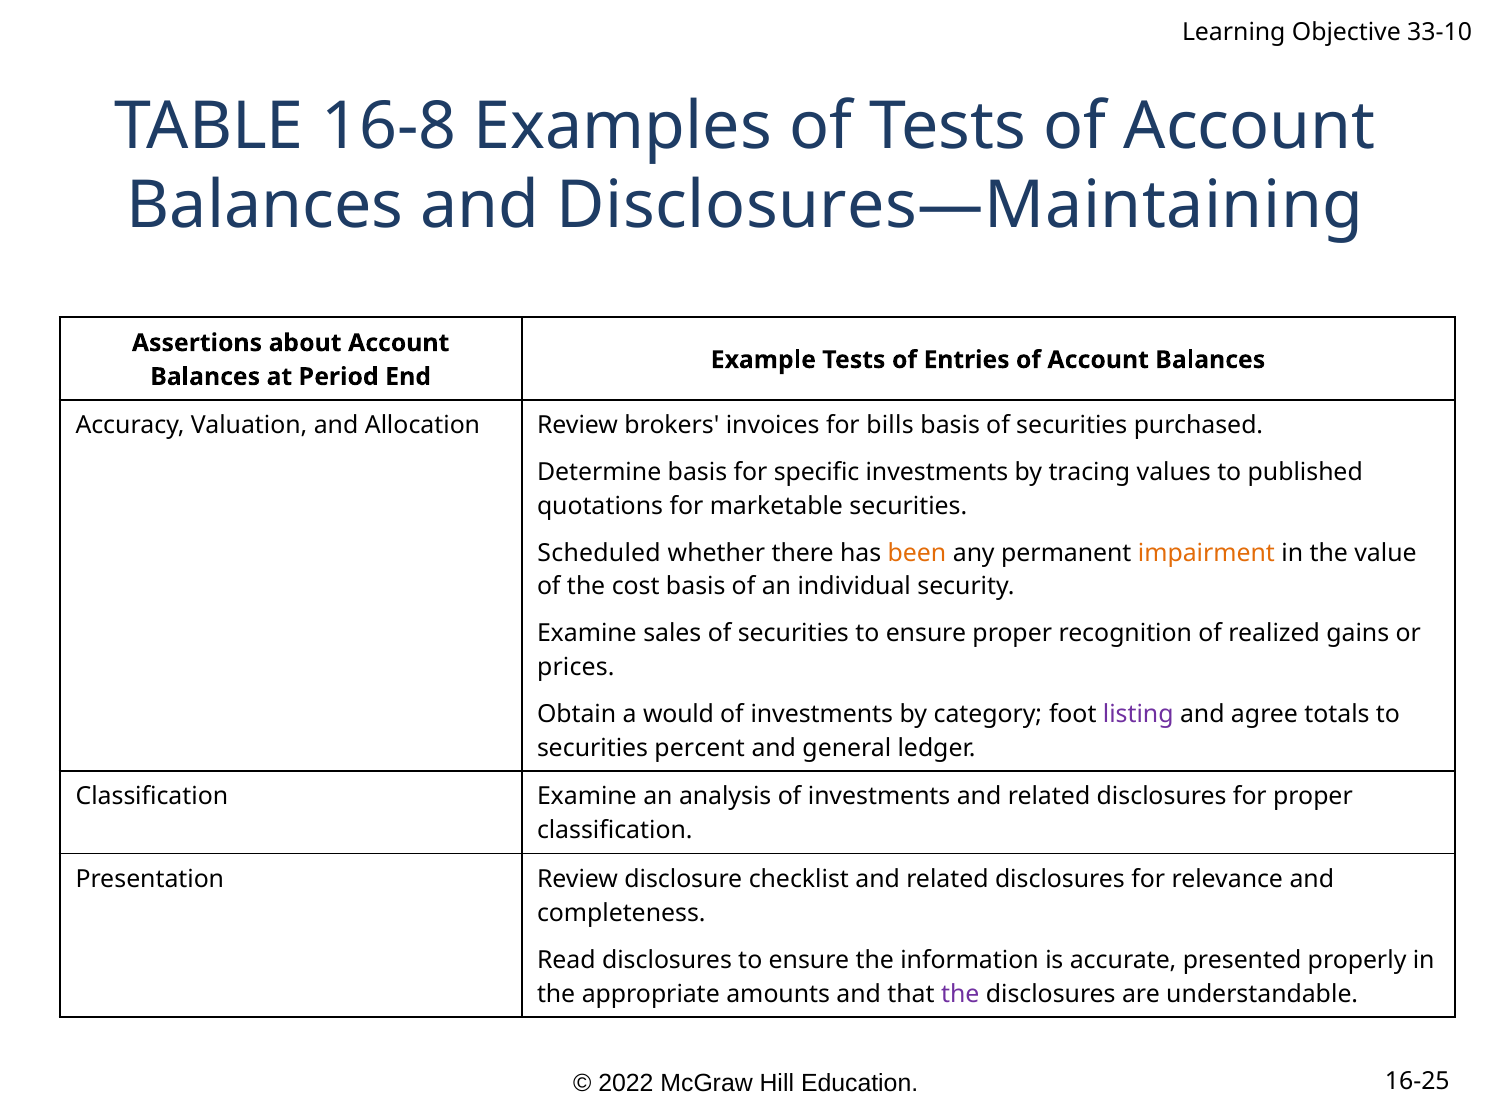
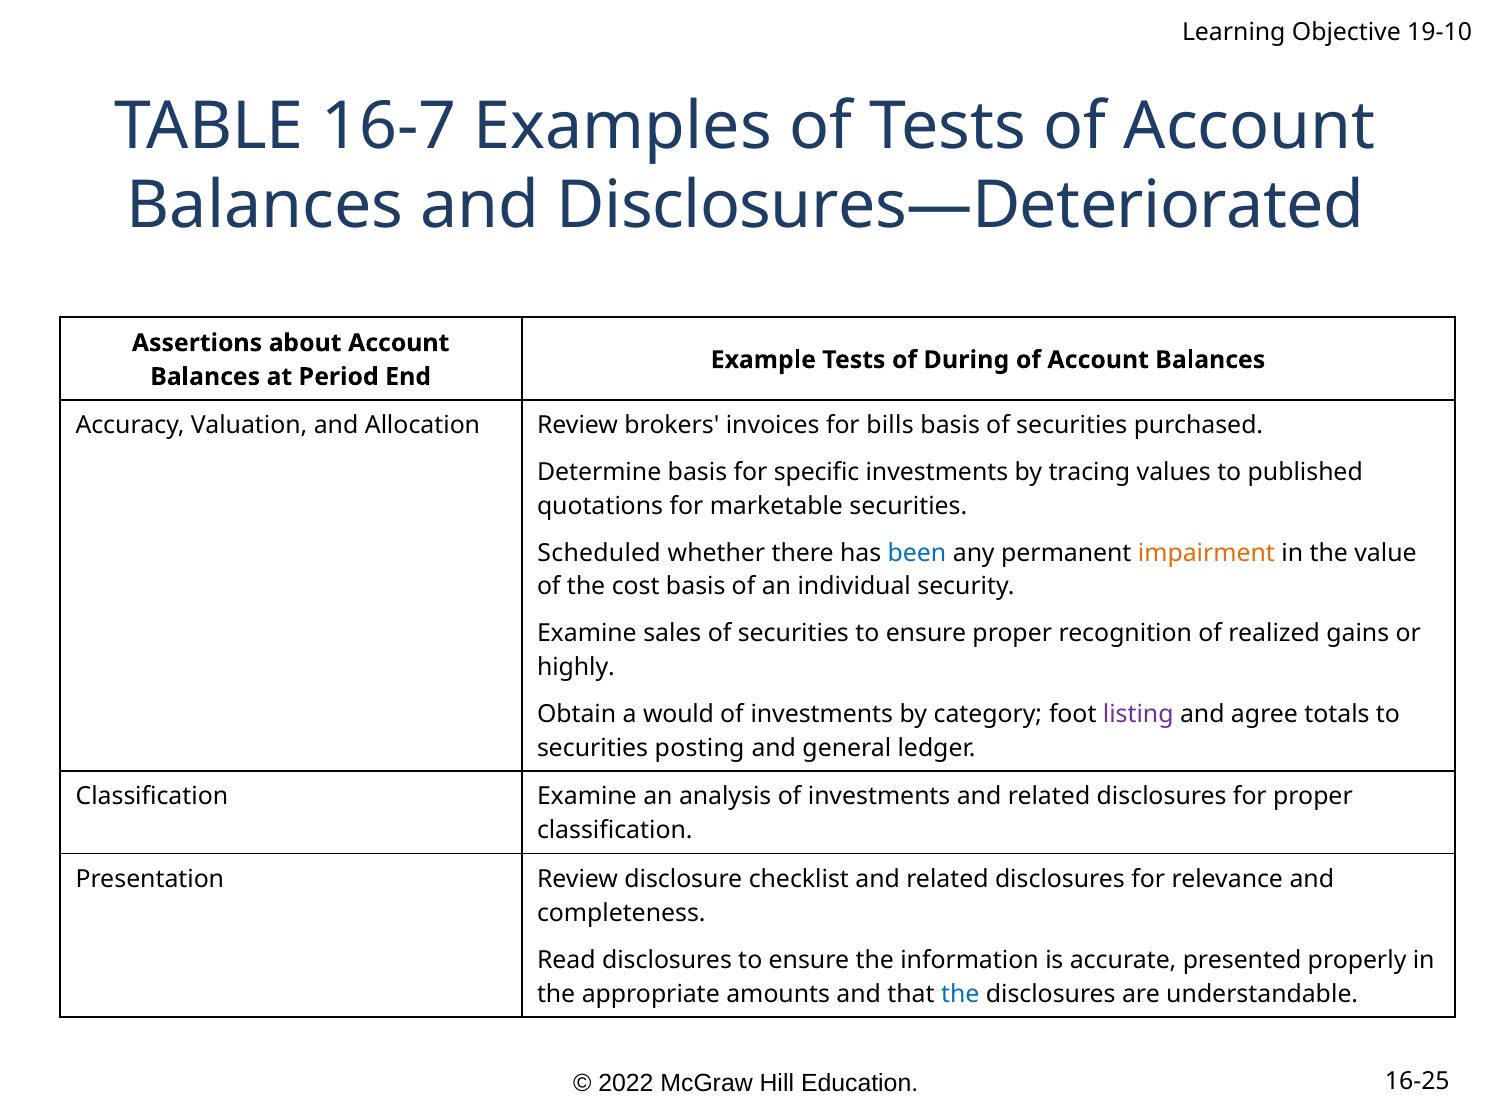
33-10: 33-10 -> 19-10
16-8: 16-8 -> 16-7
Disclosures—Maintaining: Disclosures—Maintaining -> Disclosures—Deteriorated
Entries: Entries -> During
been colour: orange -> blue
prices: prices -> highly
percent: percent -> posting
the at (960, 994) colour: purple -> blue
